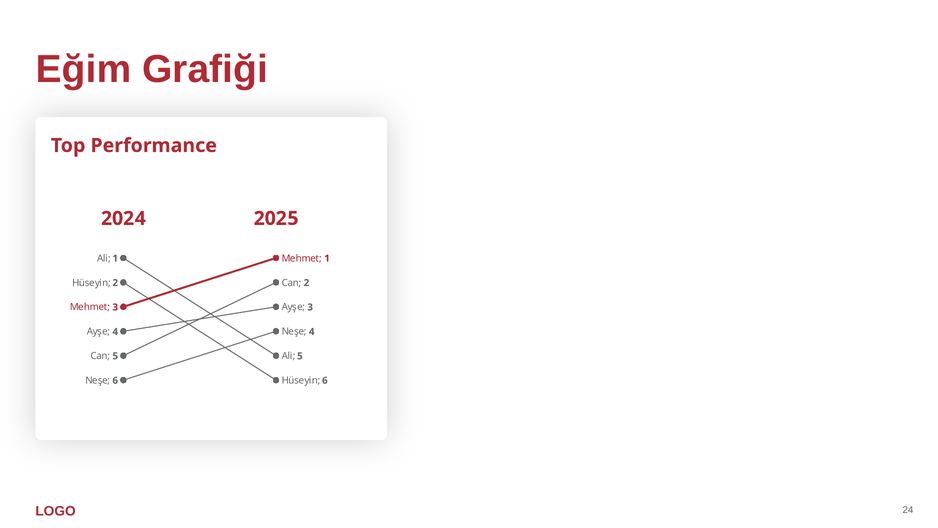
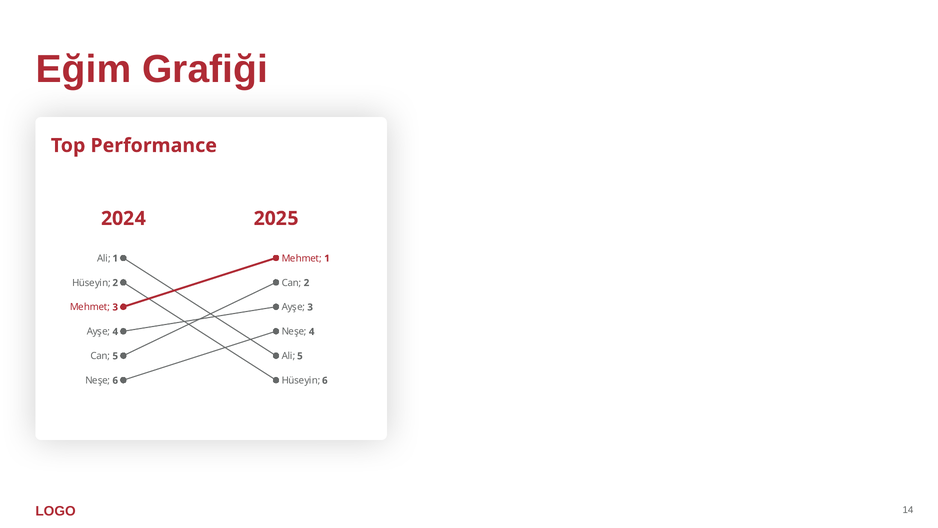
24: 24 -> 14
